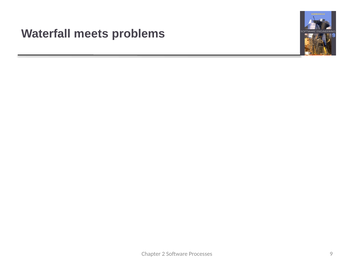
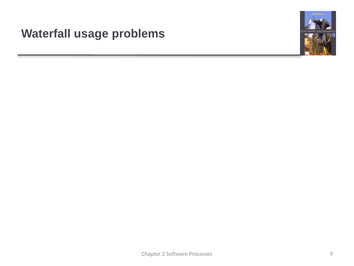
meets: meets -> usage
